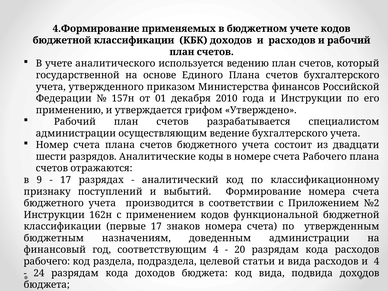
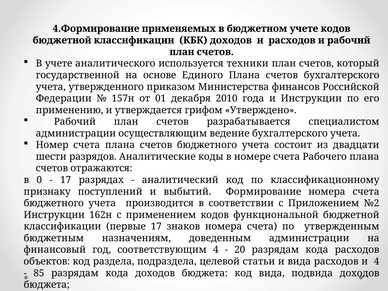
ведению: ведению -> техники
9: 9 -> 0
рабочего at (47, 261): рабочего -> объектов
24: 24 -> 85
